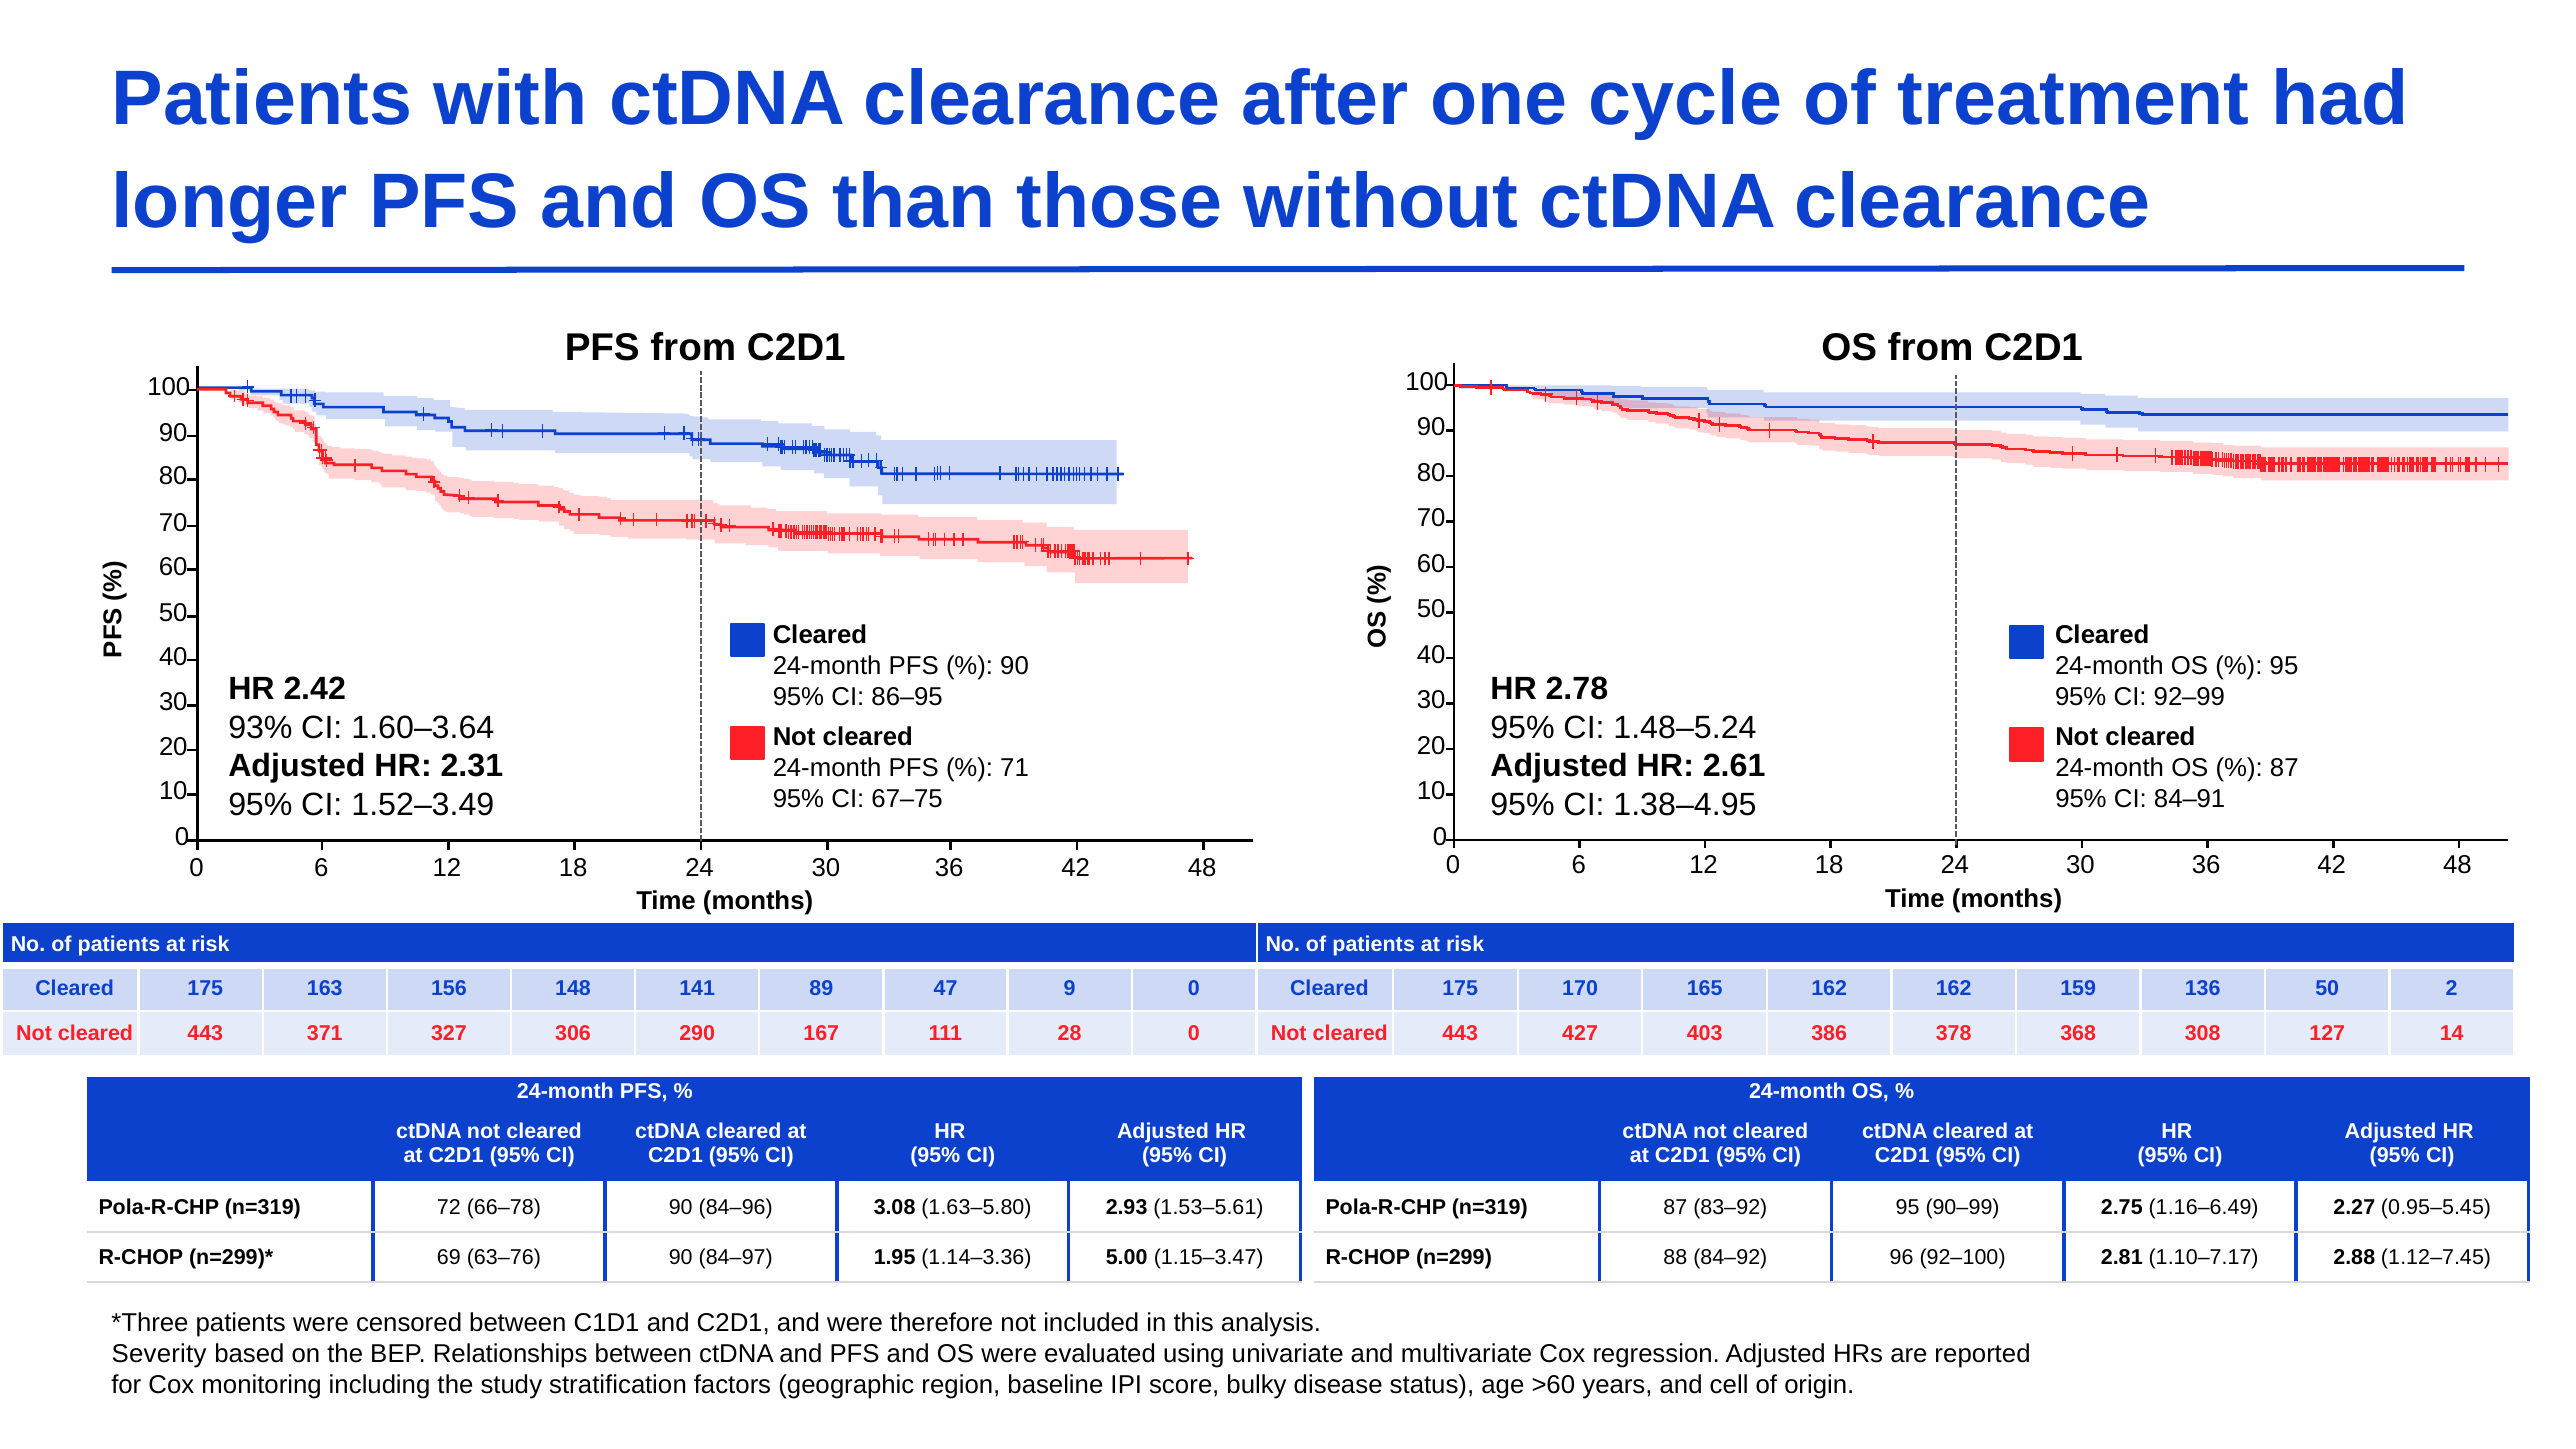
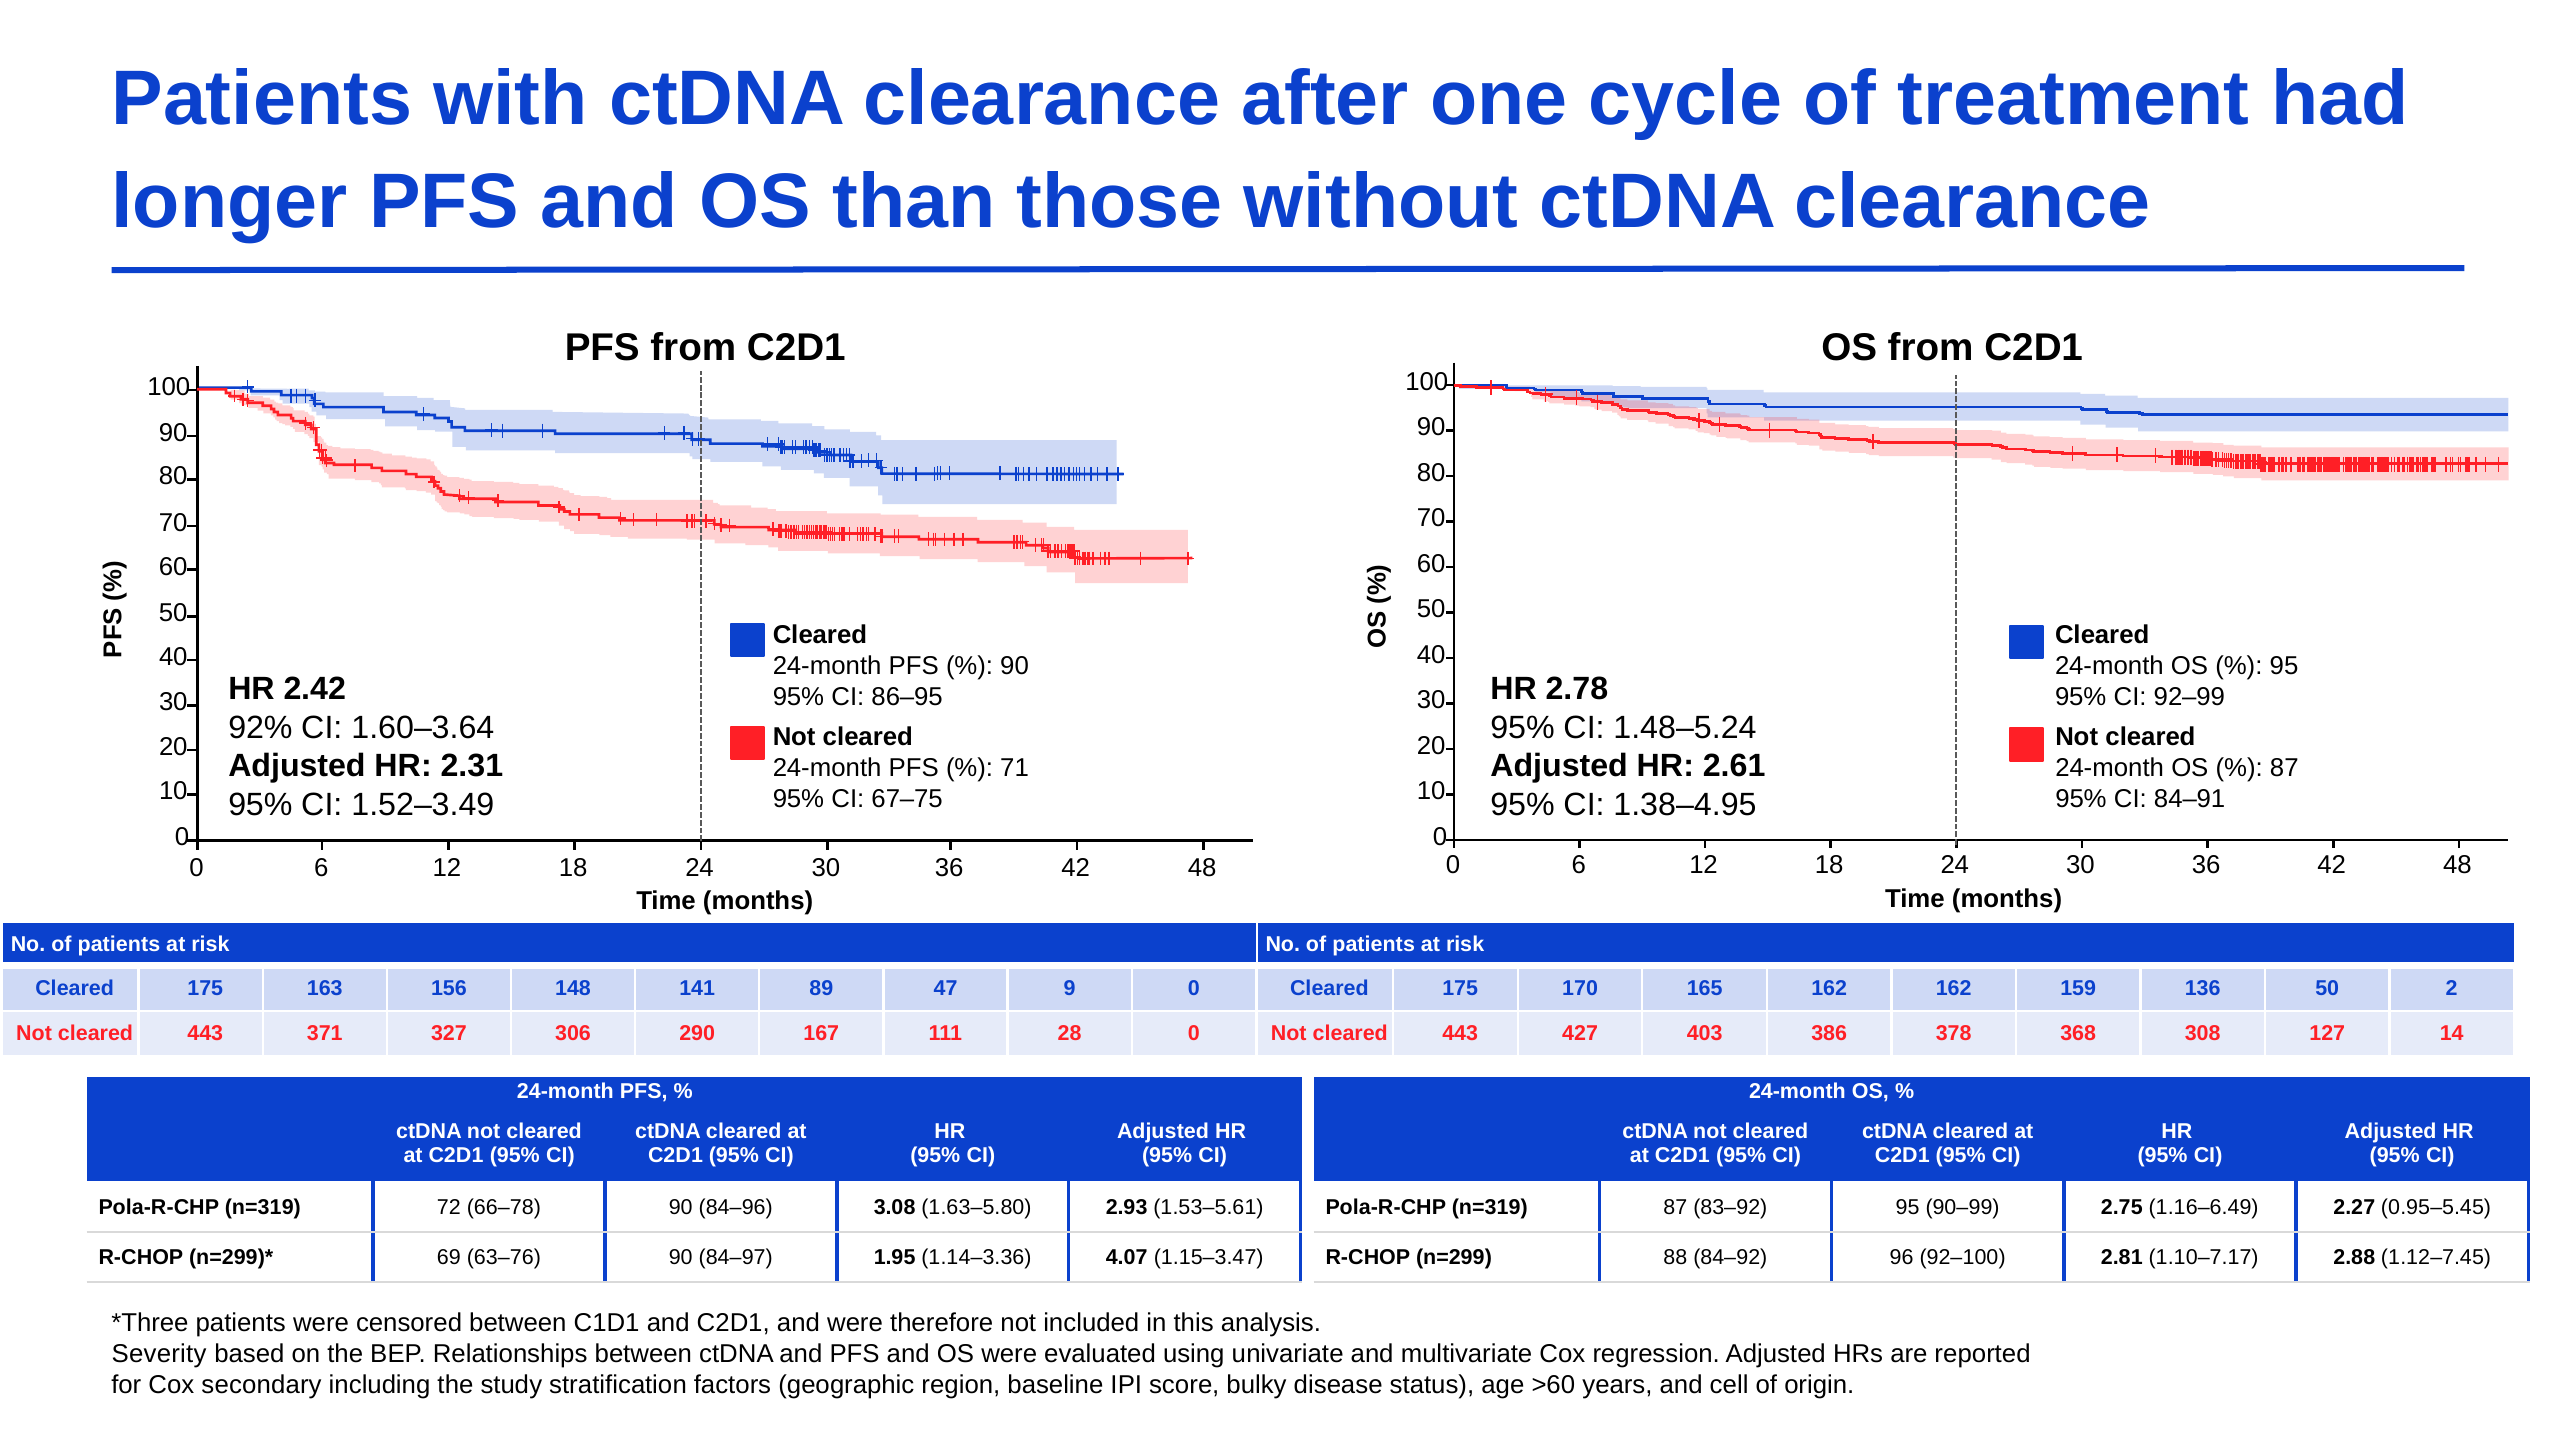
93%: 93% -> 92%
5.00: 5.00 -> 4.07
monitoring: monitoring -> secondary
